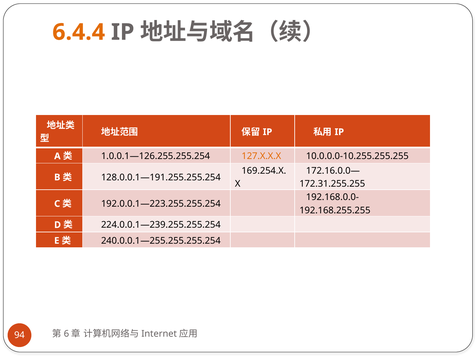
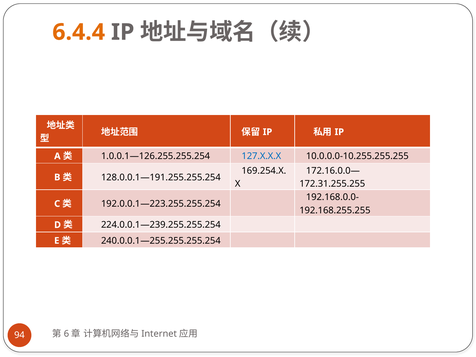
127.X.X.X colour: orange -> blue
